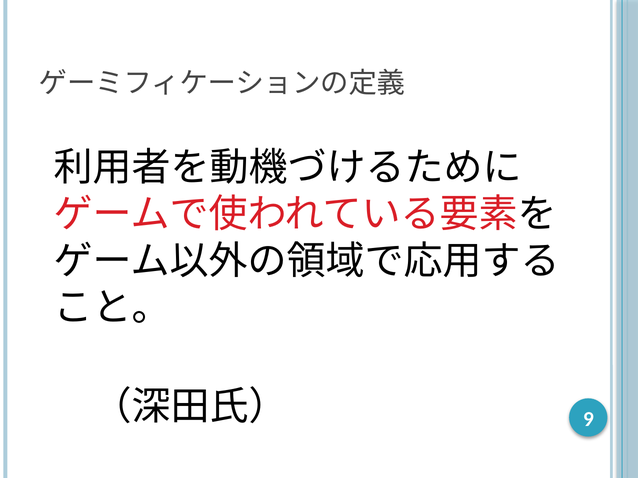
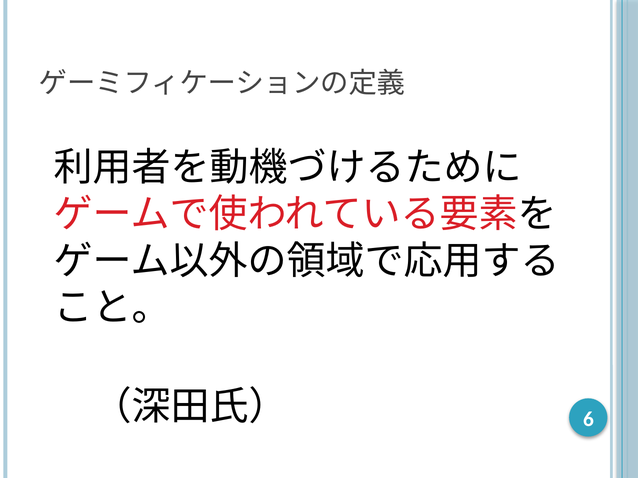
9: 9 -> 6
